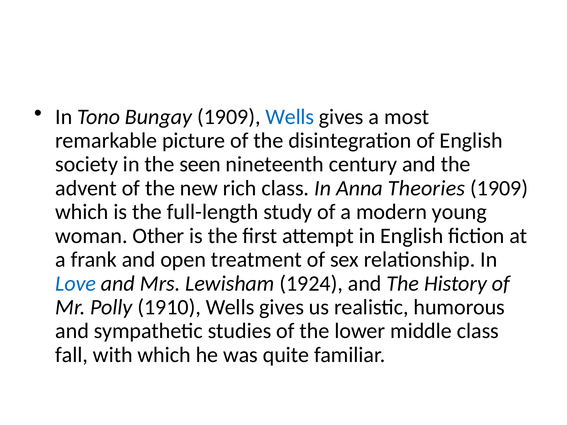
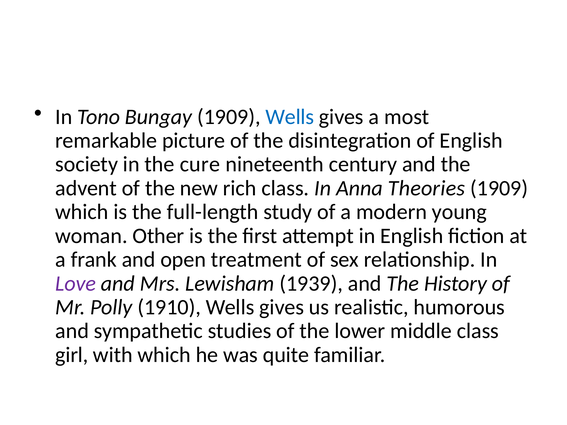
seen: seen -> cure
Love colour: blue -> purple
1924: 1924 -> 1939
fall: fall -> girl
